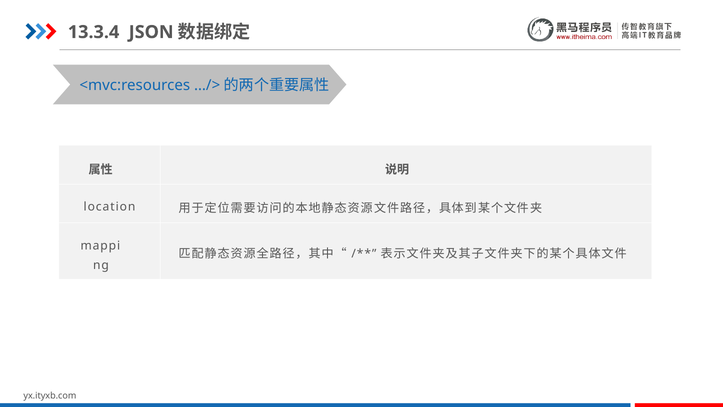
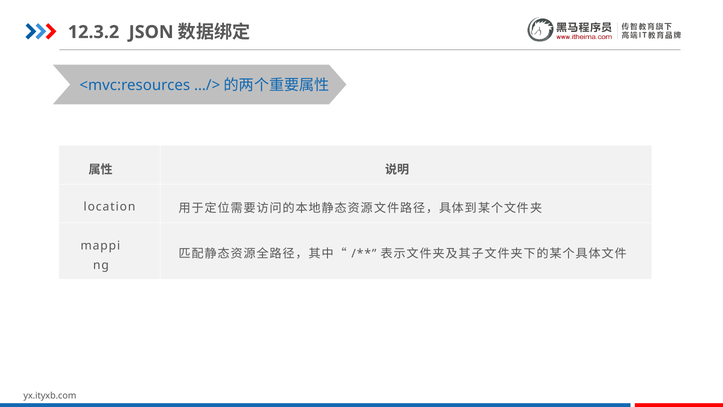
13.3.4: 13.3.4 -> 12.3.2
